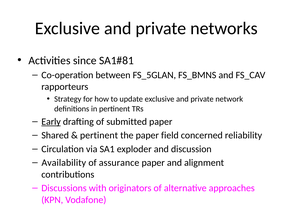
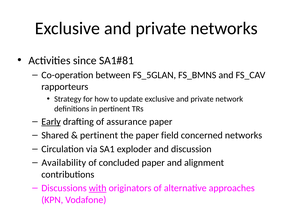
submitted: submitted -> assurance
concerned reliability: reliability -> networks
assurance: assurance -> concluded
with underline: none -> present
